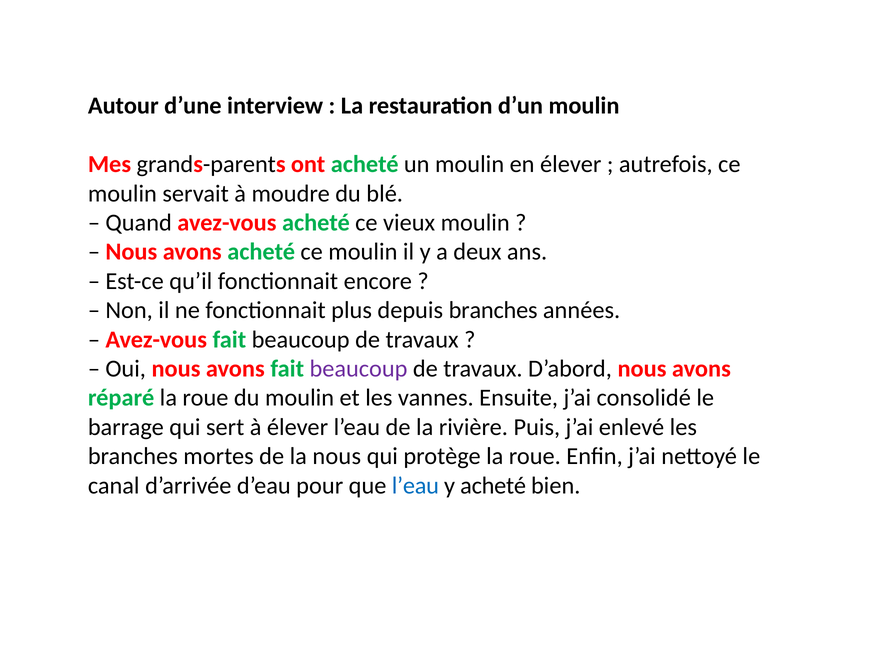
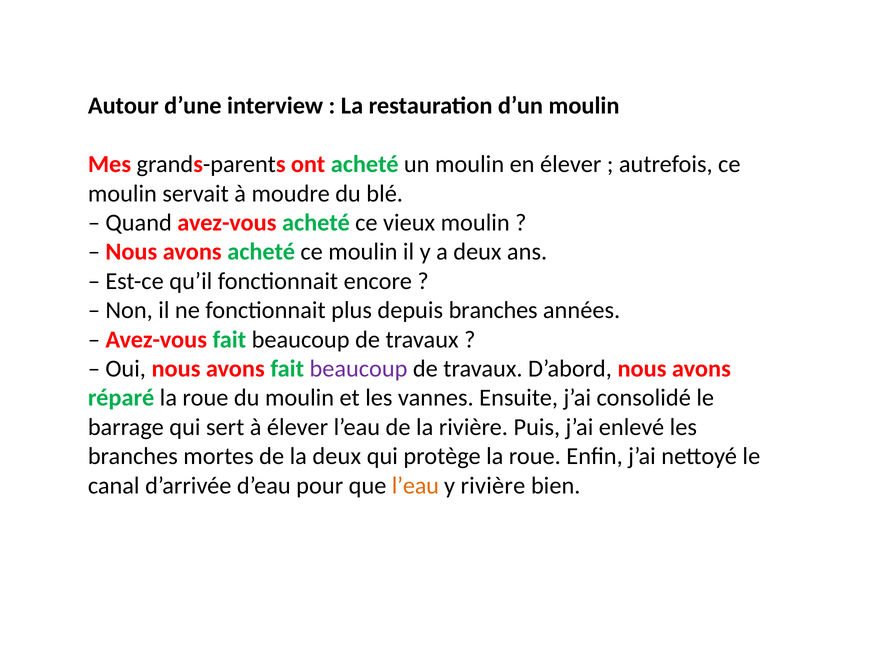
la nous: nous -> deux
l’eau at (415, 486) colour: blue -> orange
y acheté: acheté -> rivière
